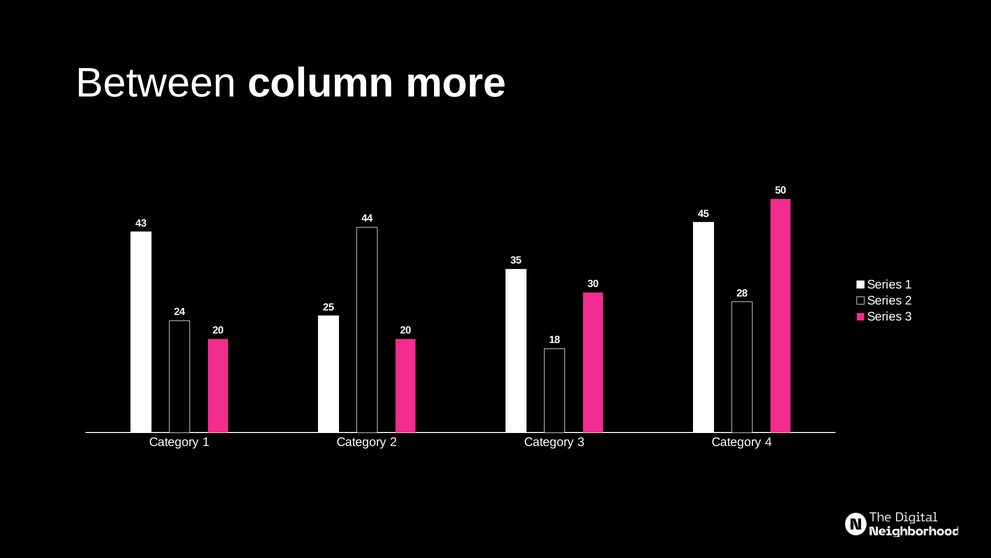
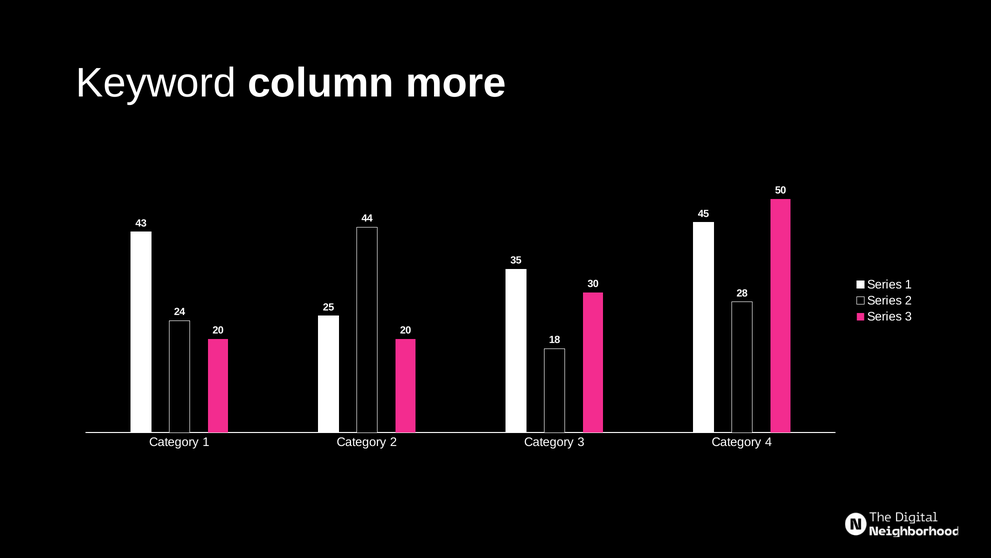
Between: Between -> Keyword
